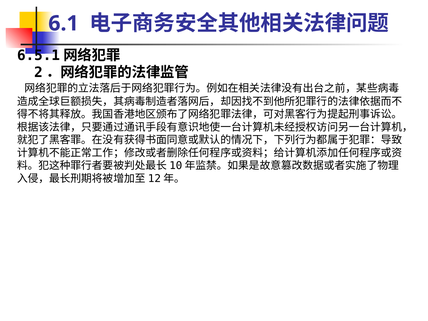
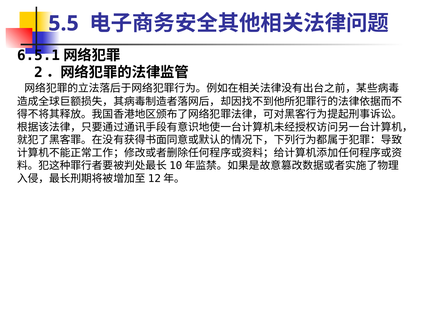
6.1: 6.1 -> 5.5
